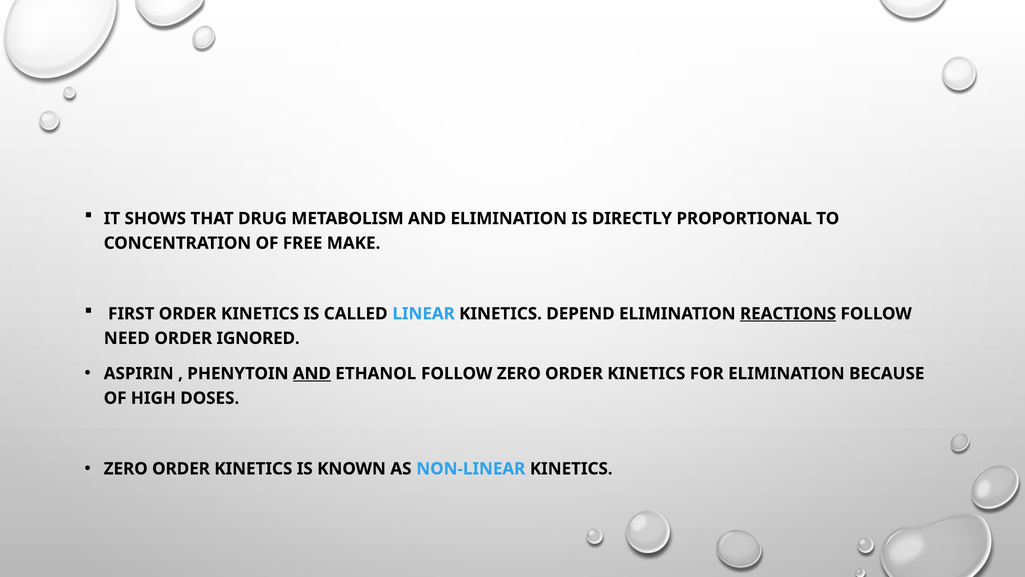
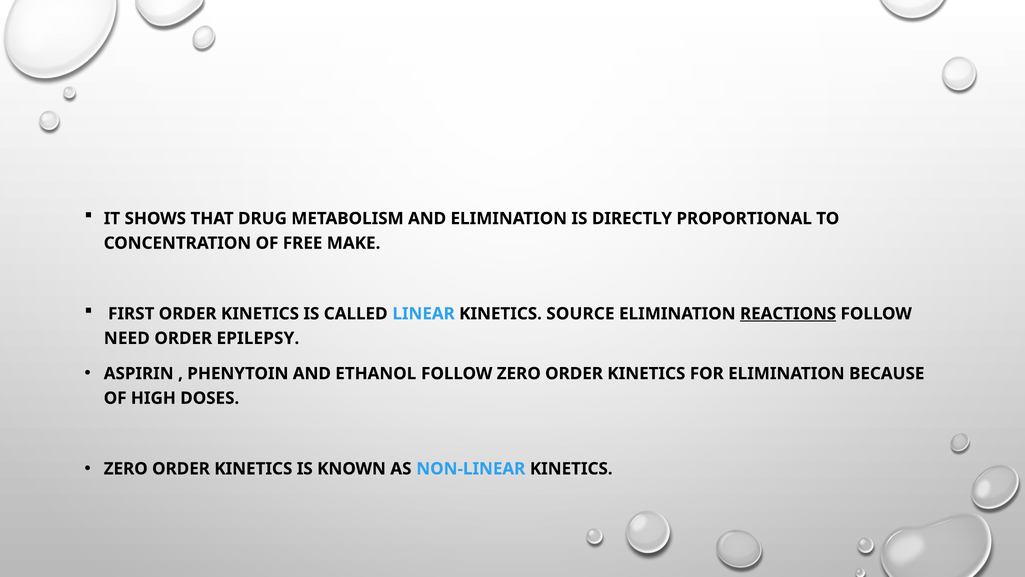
DEPEND: DEPEND -> SOURCE
IGNORED: IGNORED -> EPILEPSY
AND at (312, 373) underline: present -> none
